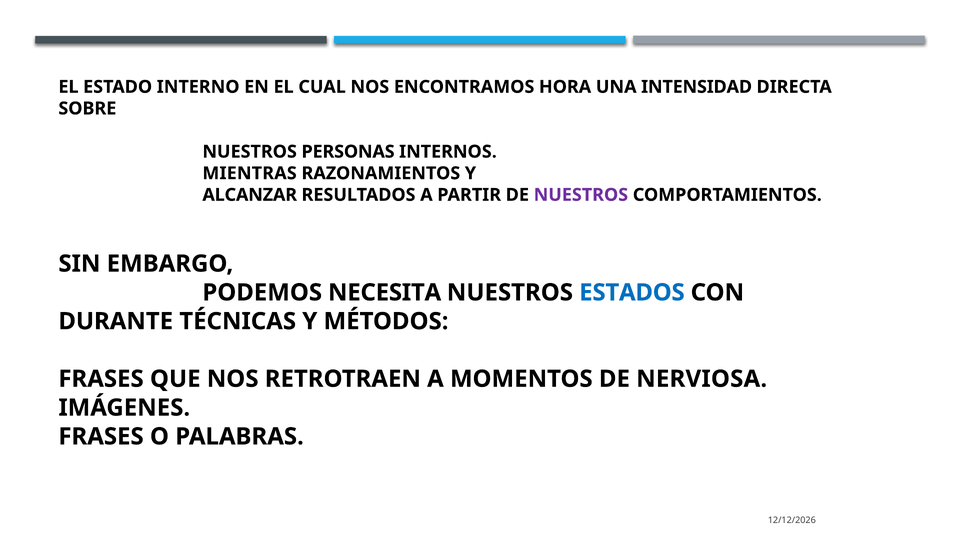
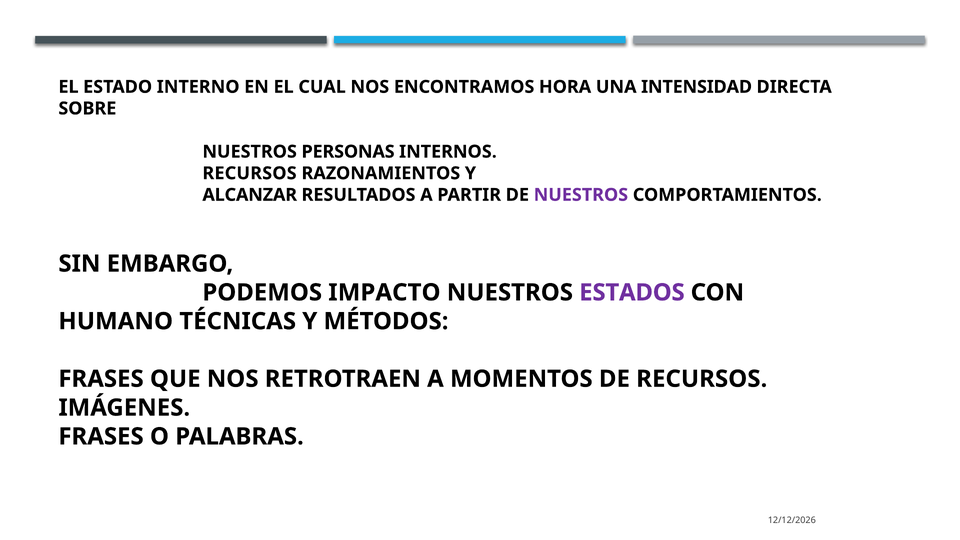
MIENTRAS at (250, 173): MIENTRAS -> RECURSOS
NECESITA: NECESITA -> IMPACTO
ESTADOS colour: blue -> purple
DURANTE: DURANTE -> HUMANO
DE NERVIOSA: NERVIOSA -> RECURSOS
